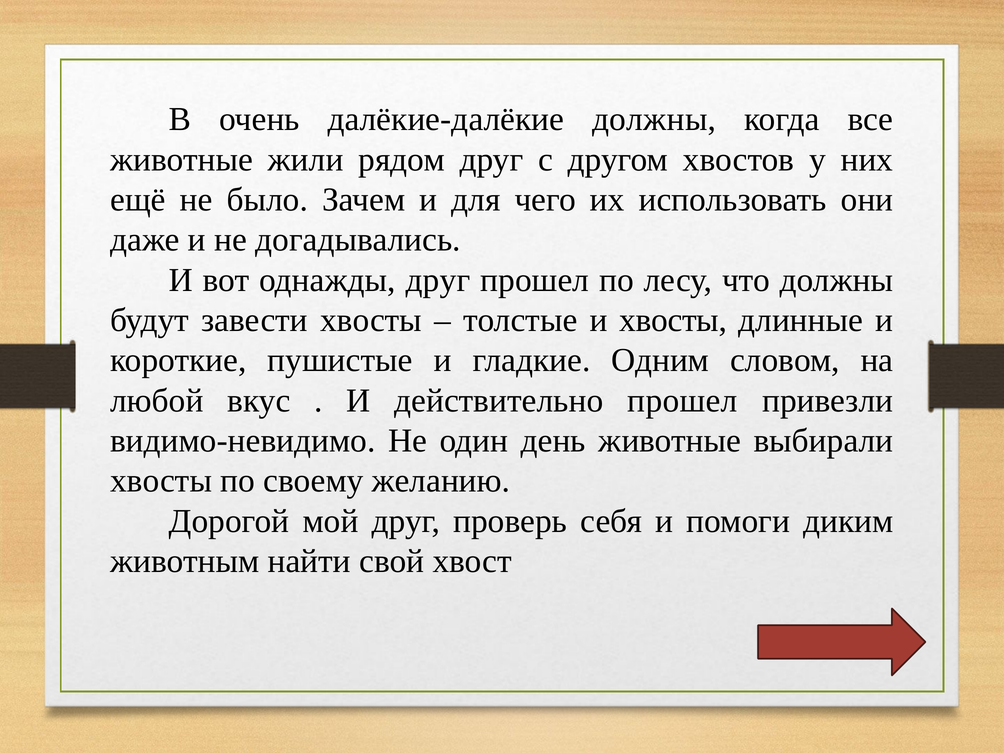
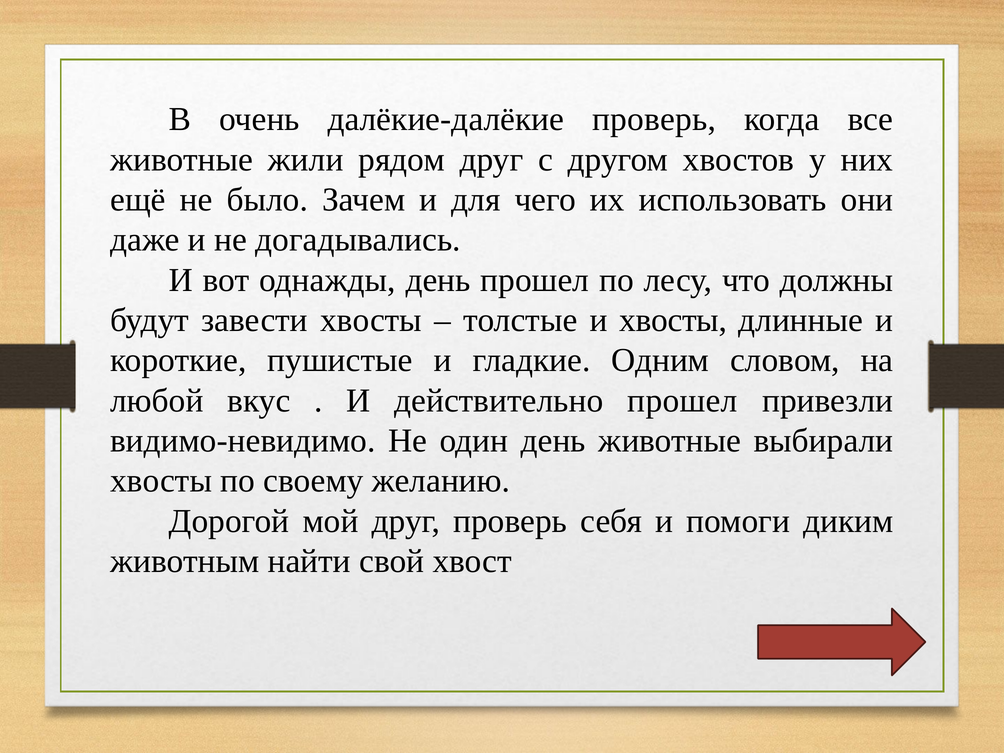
далёкие-далёкие должны: должны -> проверь
однажды друг: друг -> день
